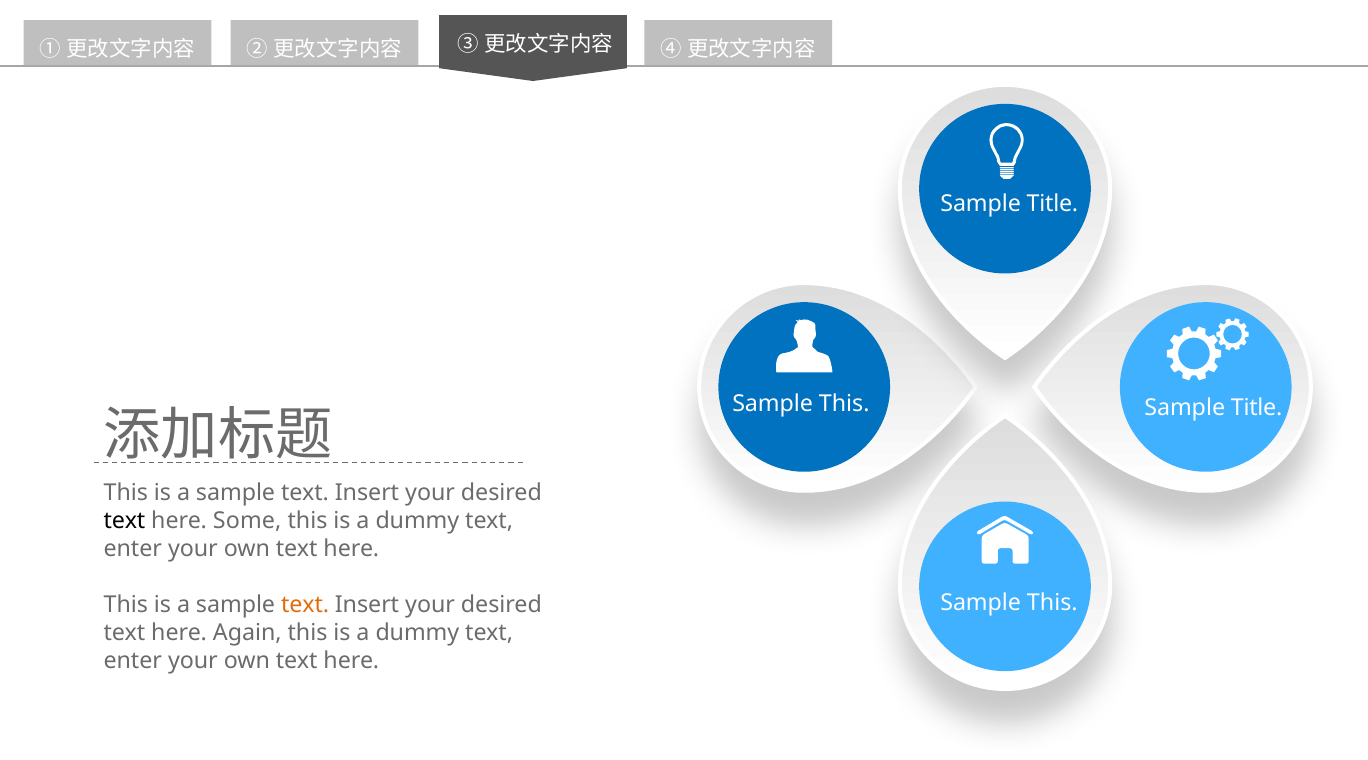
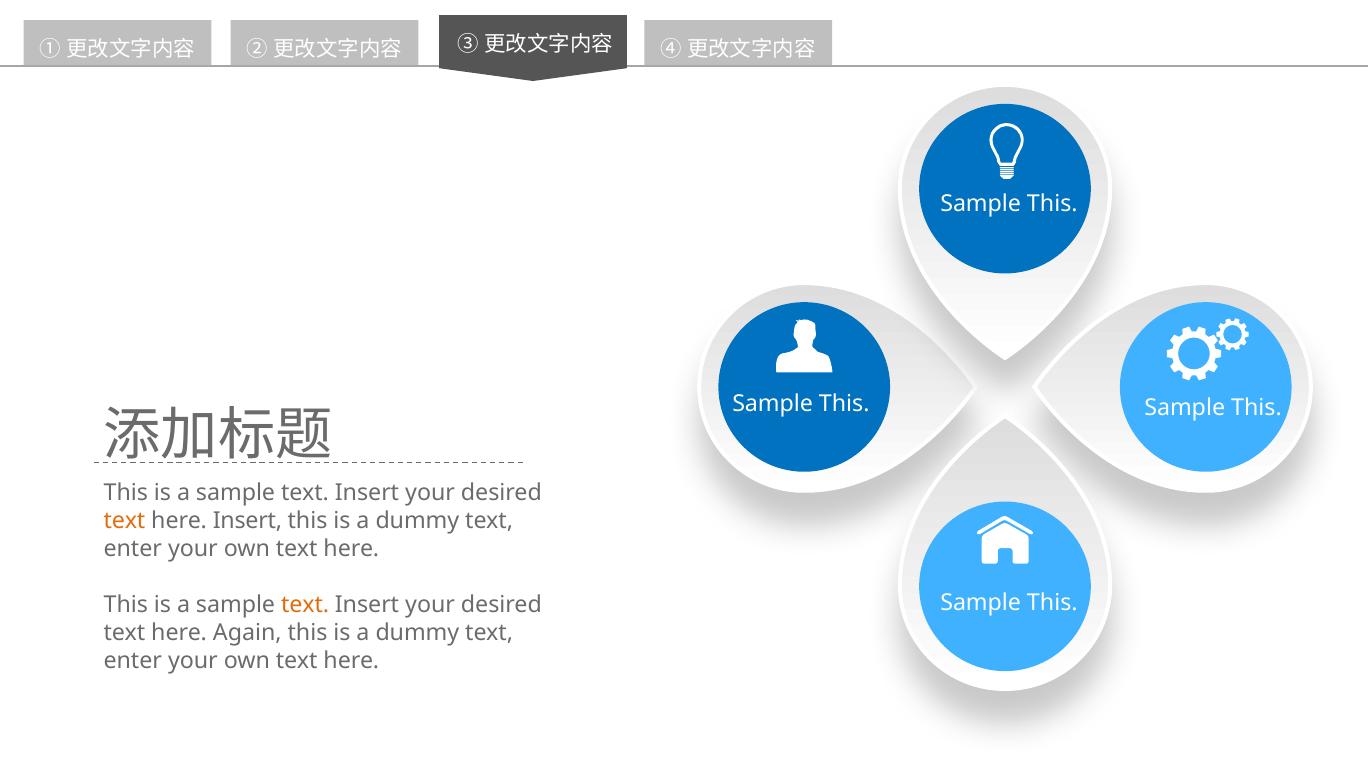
Title at (1052, 203): Title -> This
Title at (1257, 408): Title -> This
text at (125, 521) colour: black -> orange
here Some: Some -> Insert
